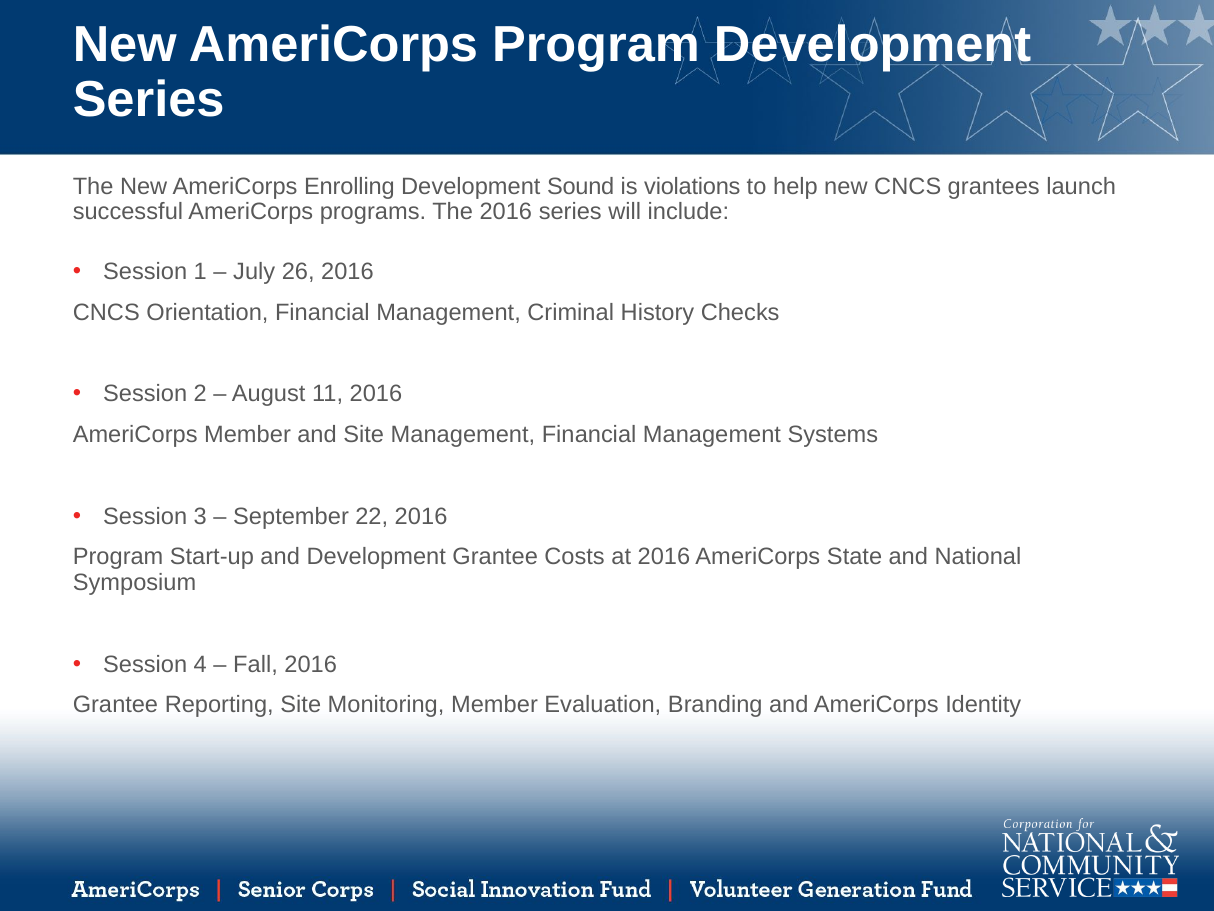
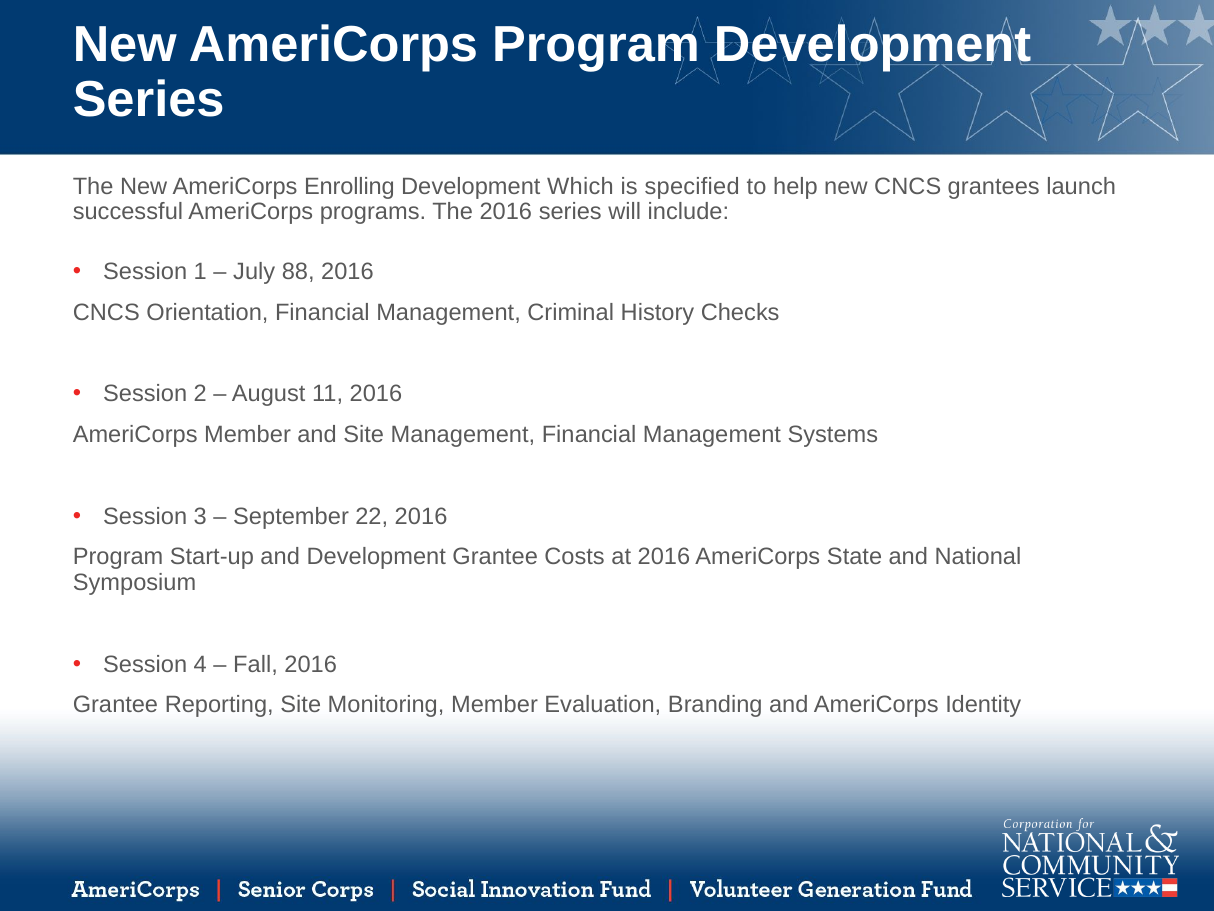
Sound: Sound -> Which
violations: violations -> specified
26: 26 -> 88
